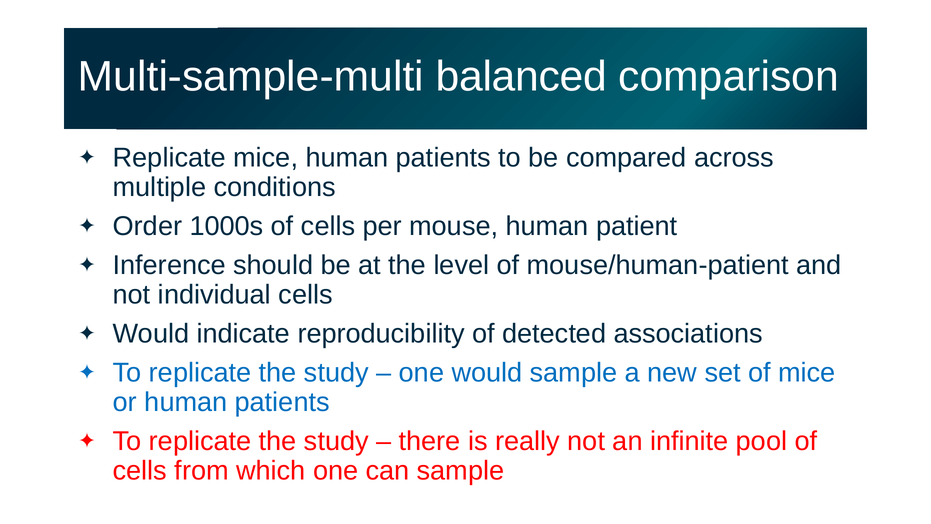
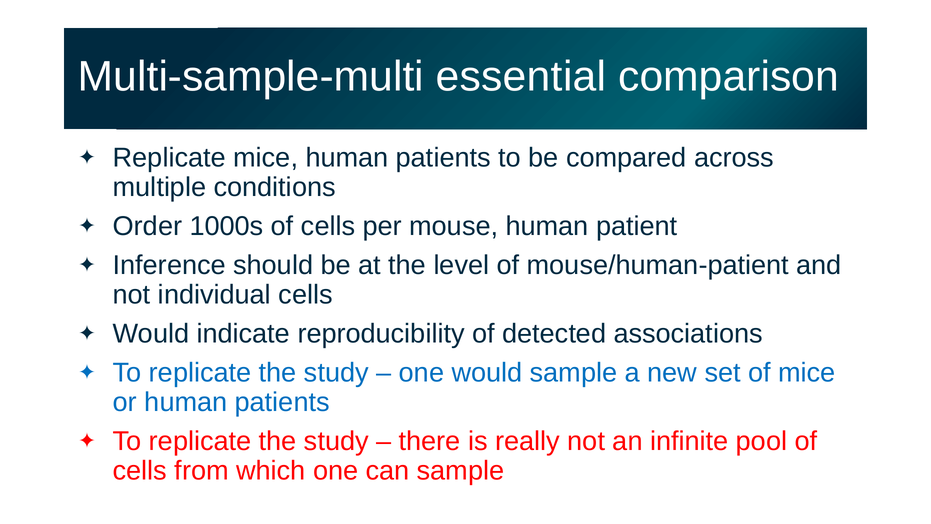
balanced: balanced -> essential
